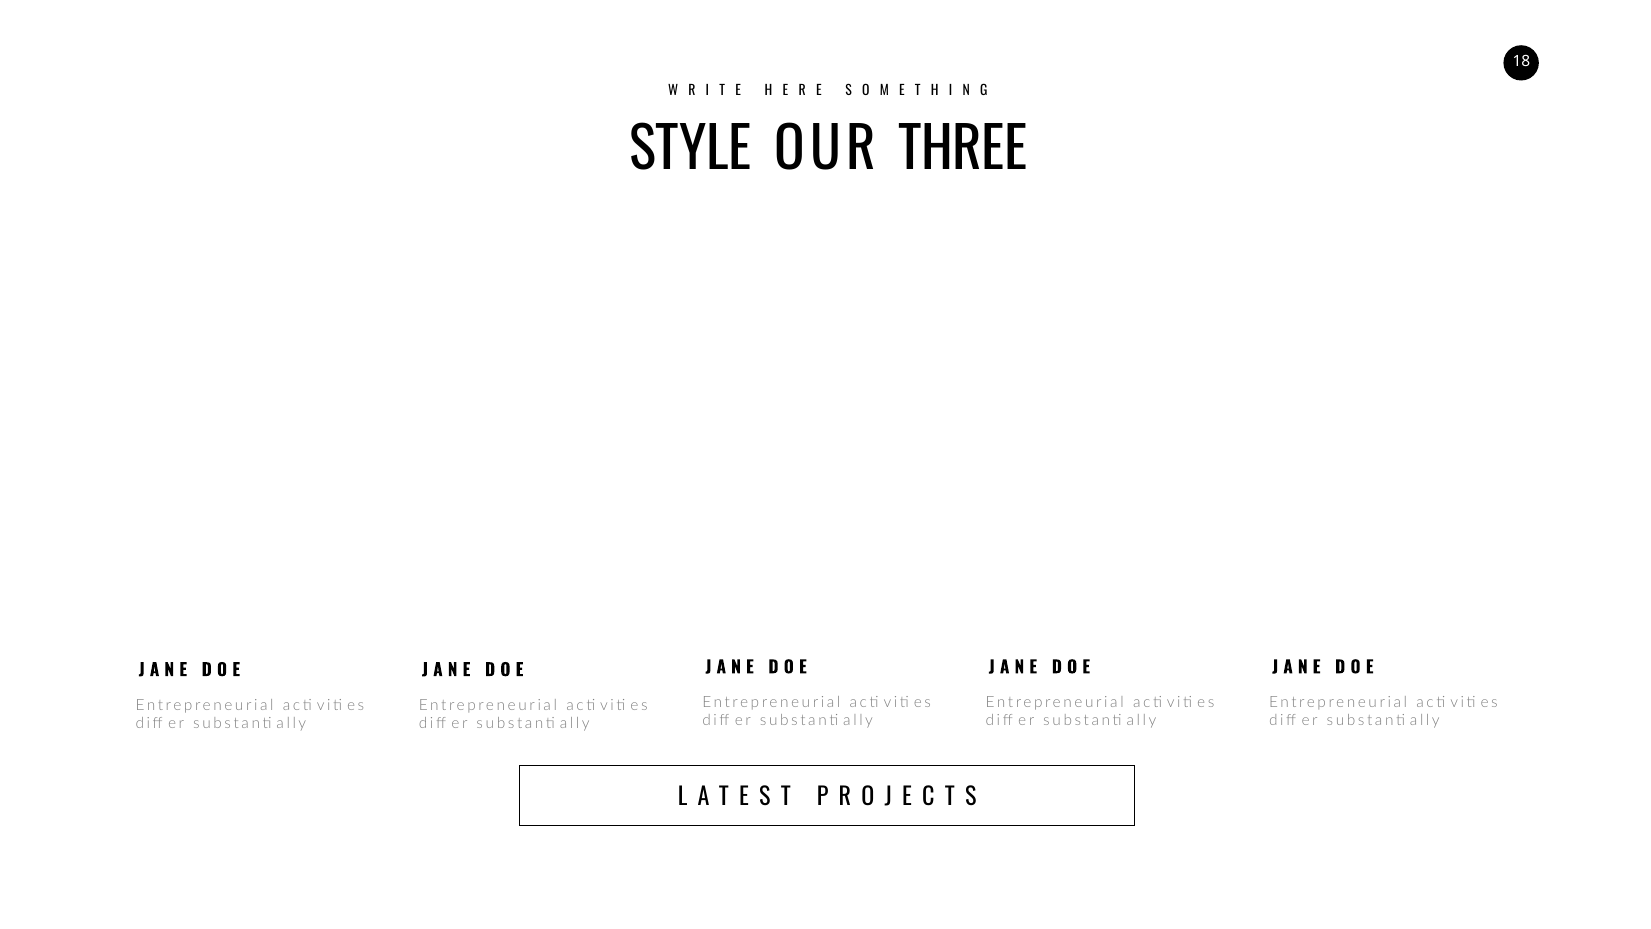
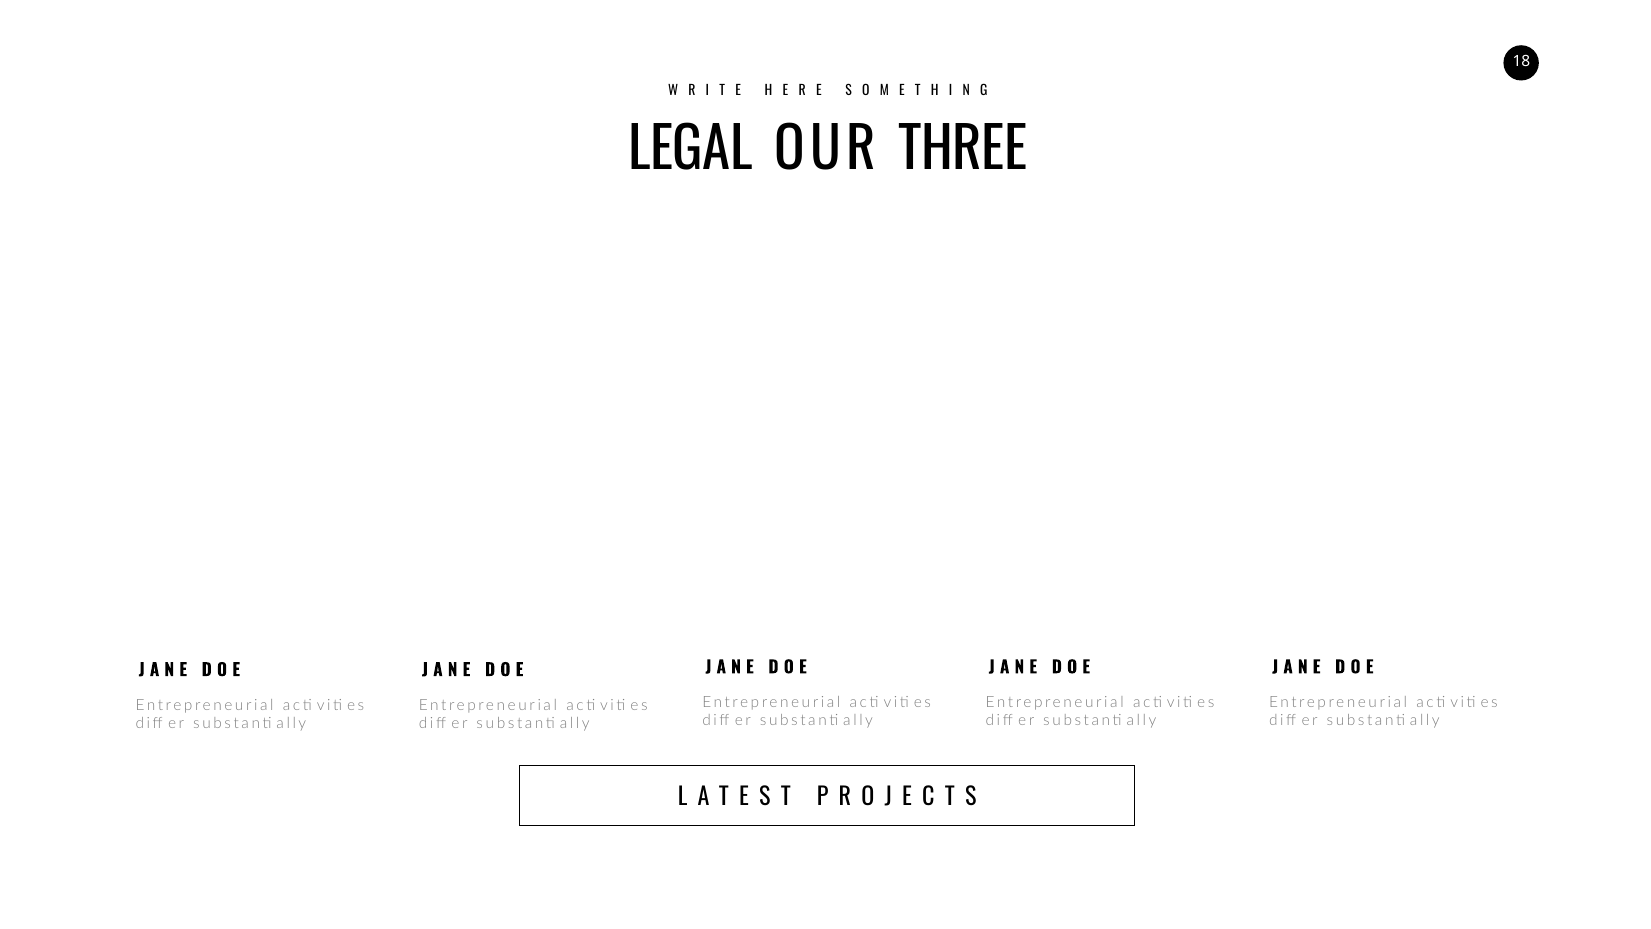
STYLE: STYLE -> LEGAL
